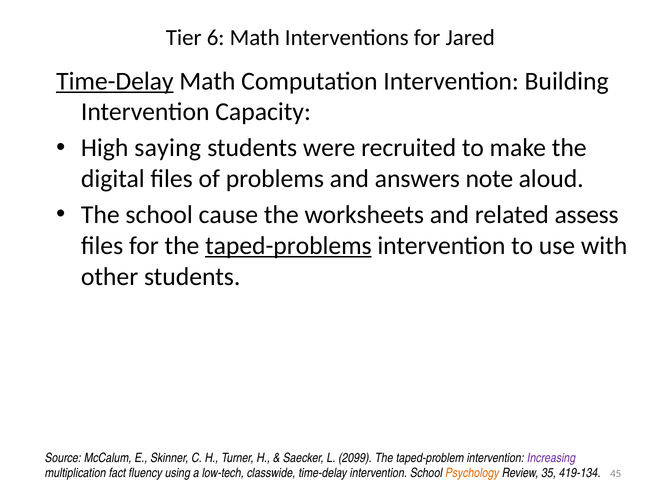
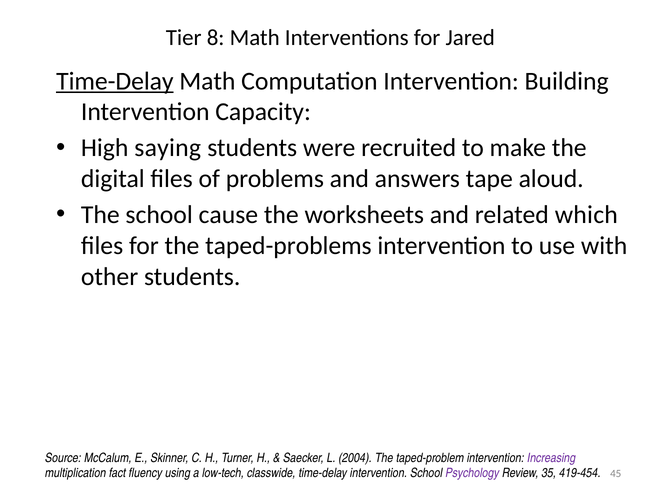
6: 6 -> 8
note: note -> tape
assess: assess -> which
taped-problems underline: present -> none
2099: 2099 -> 2004
Psychology colour: orange -> purple
419-134: 419-134 -> 419-454
